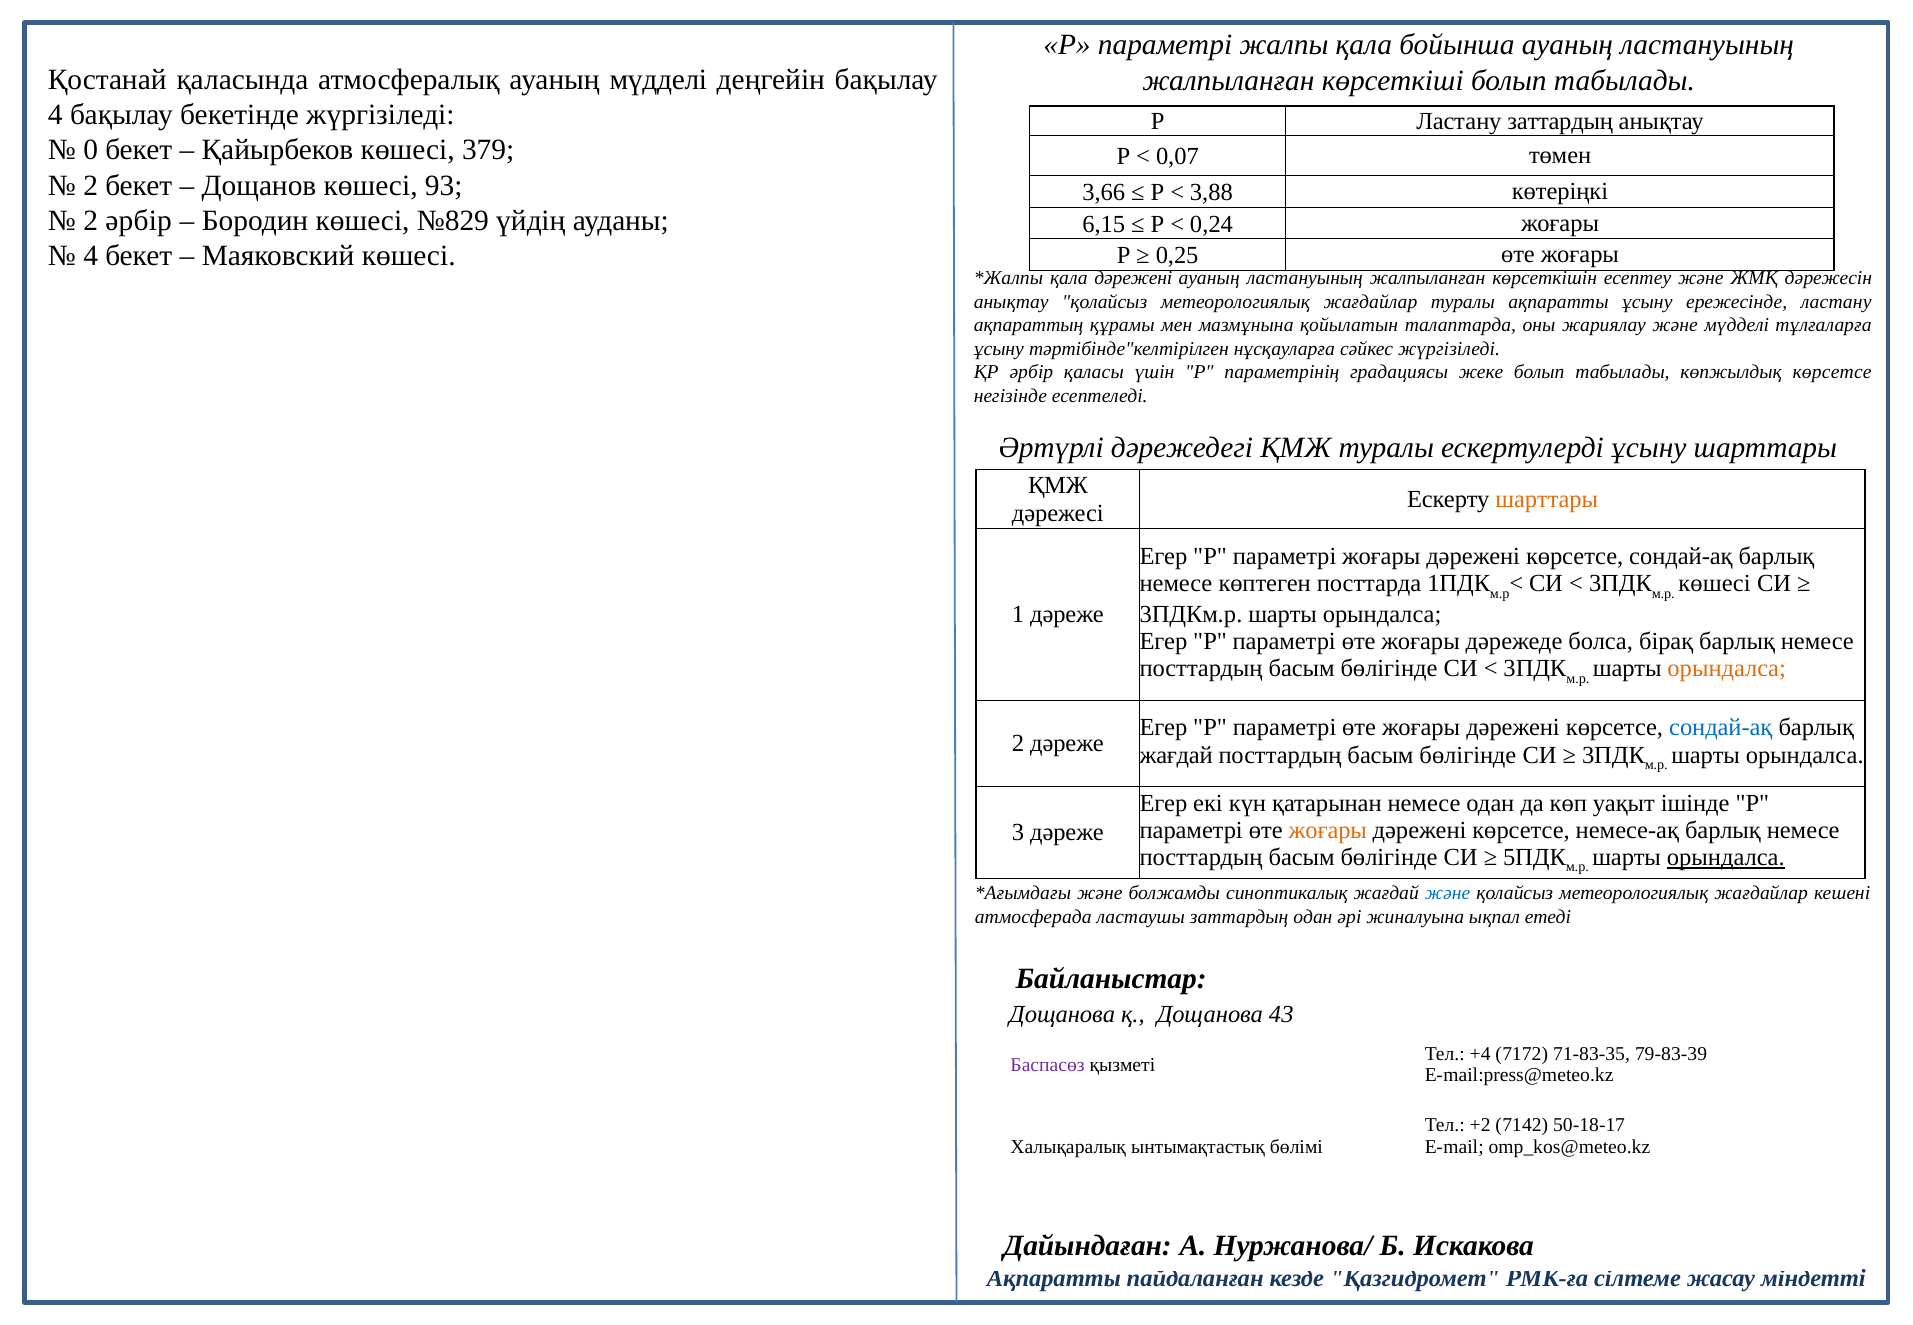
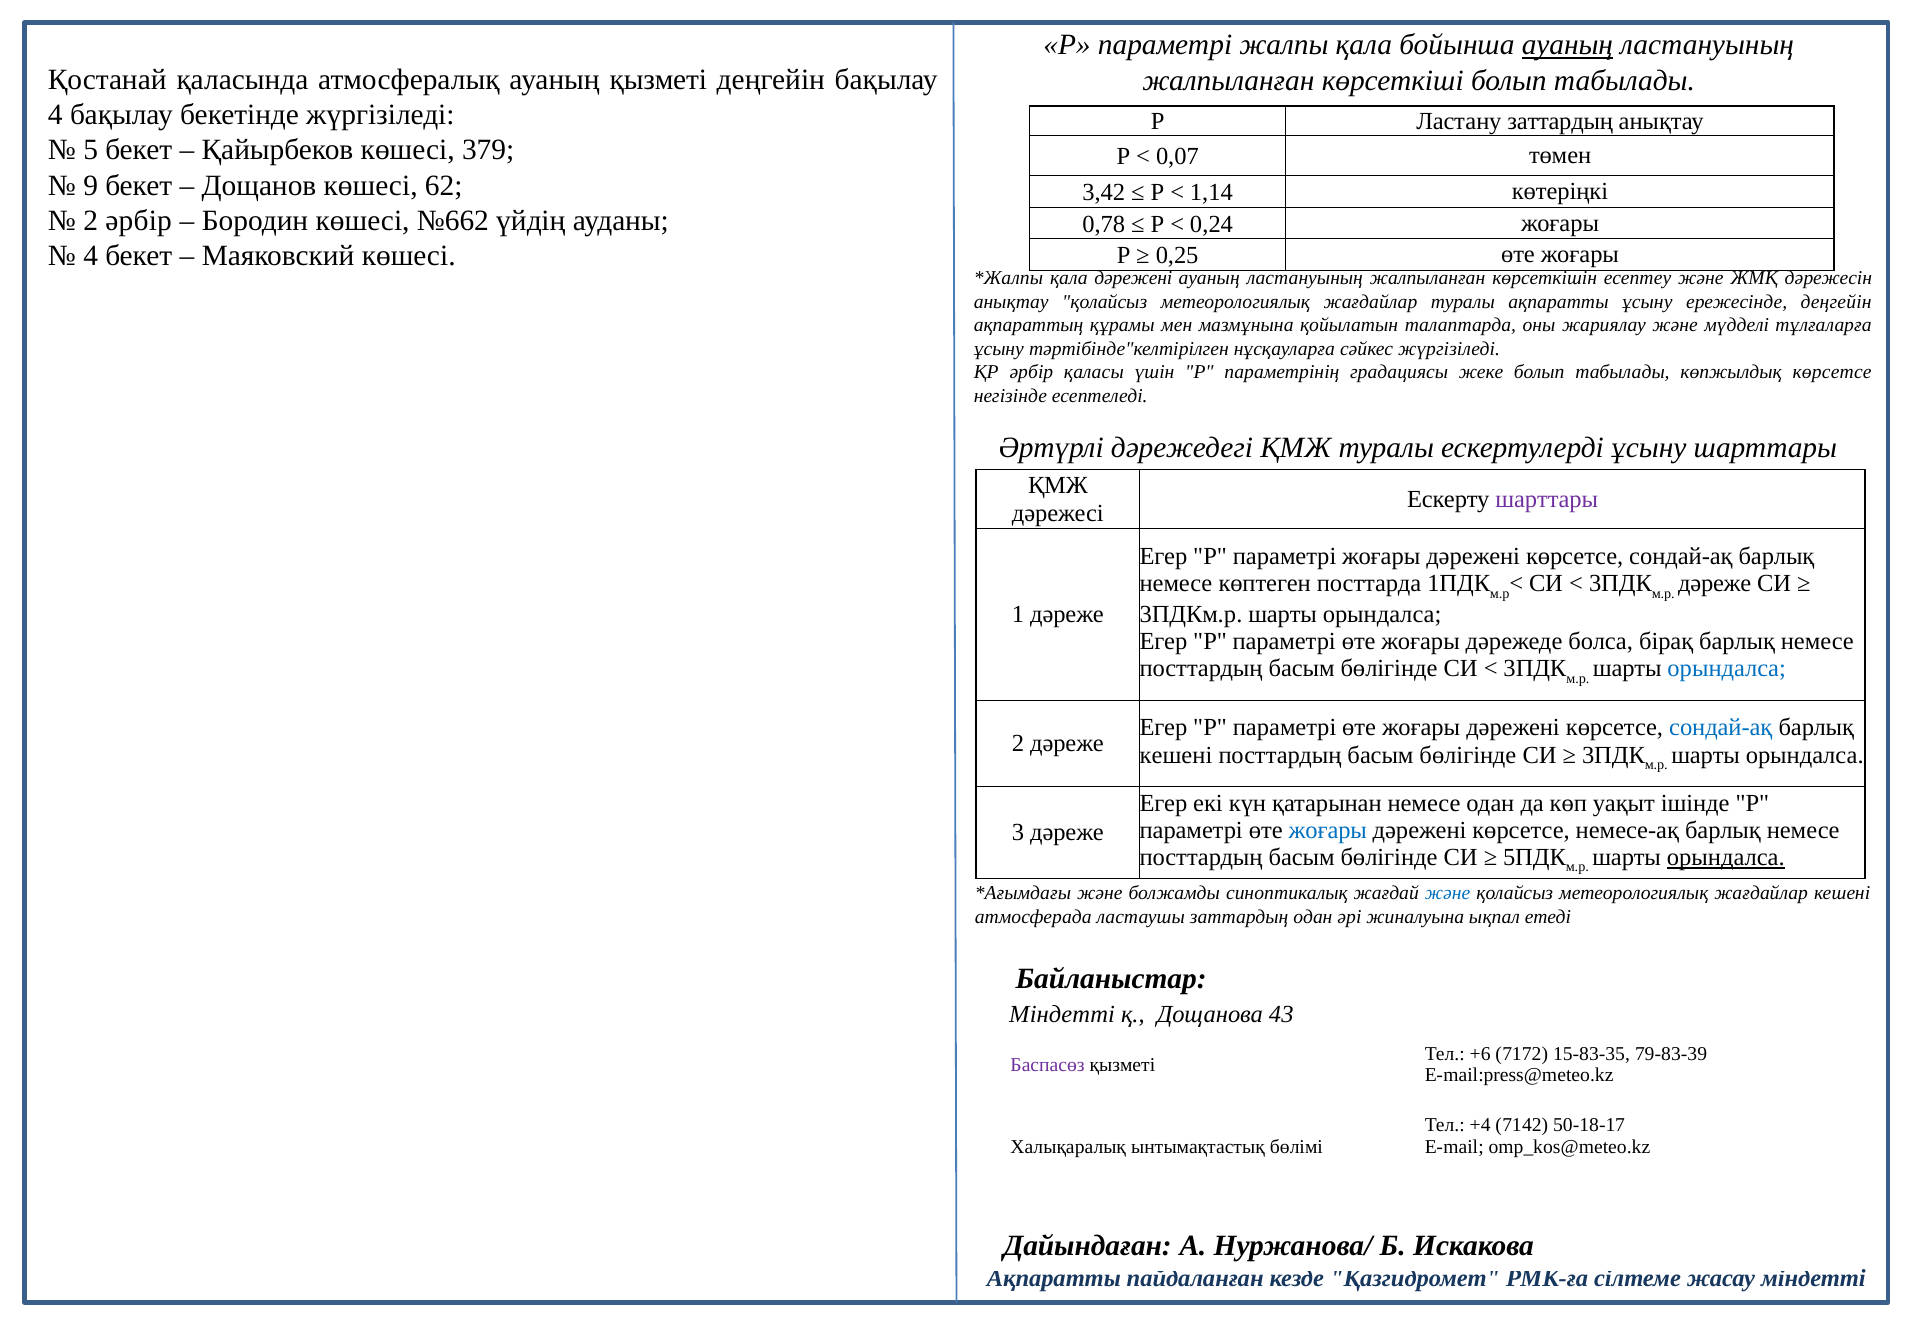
ауаның at (1567, 45) underline: none -> present
ауаның мүдделі: мүдделі -> қызметі
0: 0 -> 5
2 at (91, 186): 2 -> 9
93: 93 -> 62
3,66: 3,66 -> 3,42
3,88: 3,88 -> 1,14
№829: №829 -> №662
6,15: 6,15 -> 0,78
ережесінде ластану: ластану -> деңгейін
шарттары at (1547, 499) colour: orange -> purple
көшесі at (1715, 583): көшесі -> дәреже
орындалса at (1727, 668) colour: orange -> blue
жағдай at (1176, 755): жағдай -> кешені
жоғары at (1328, 830) colour: orange -> blue
Дощанова at (1062, 1014): Дощанова -> Міндетті
+4: +4 -> +6
71-83-35: 71-83-35 -> 15-83-35
+2: +2 -> +4
